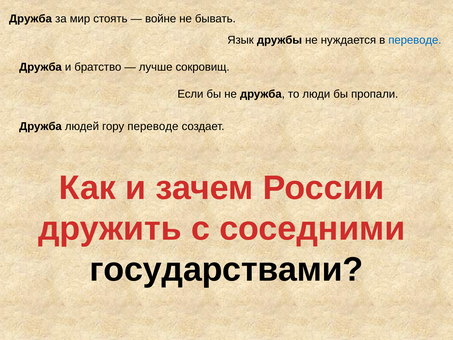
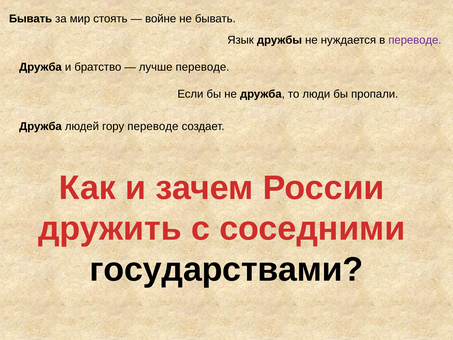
Дружба at (30, 19): Дружба -> Бывать
переводе at (415, 40) colour: blue -> purple
лучше сокровищ: сокровищ -> переводе
